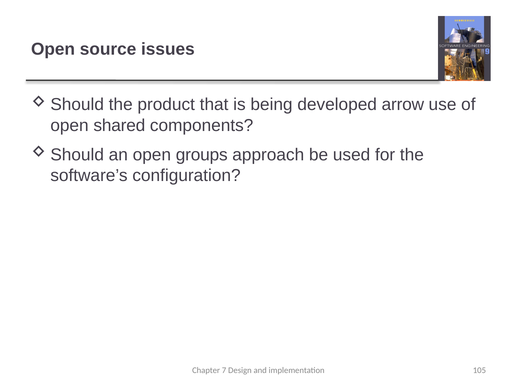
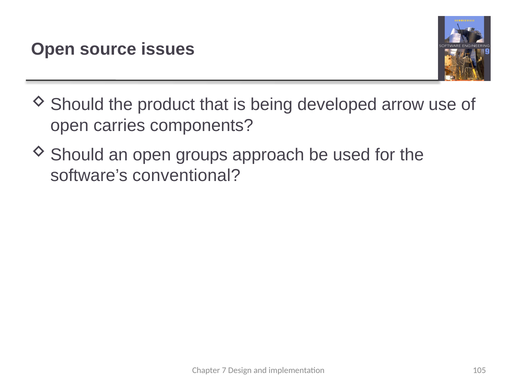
shared: shared -> carries
configuration: configuration -> conventional
